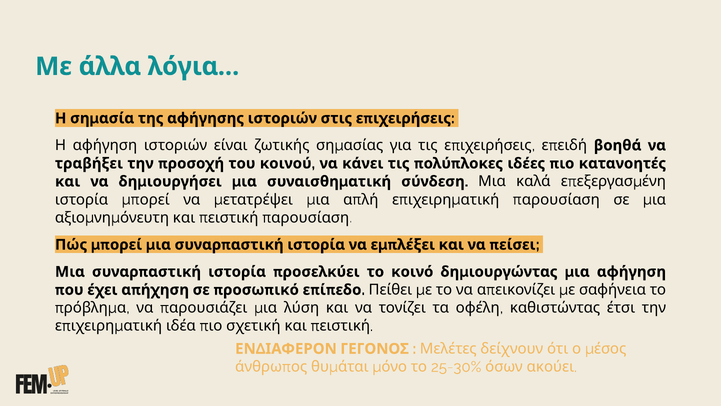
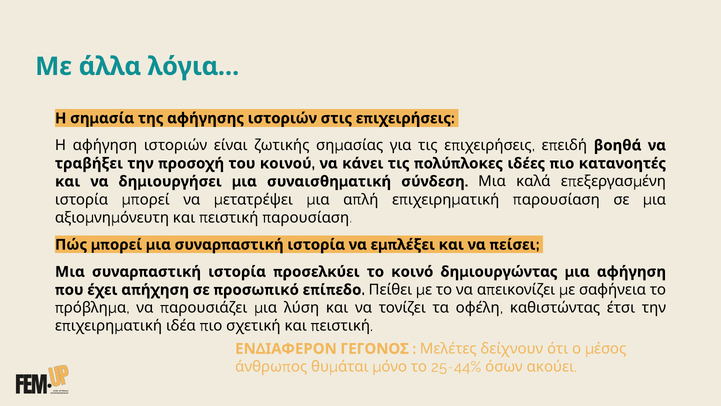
25-30%: 25-30% -> 25-44%
